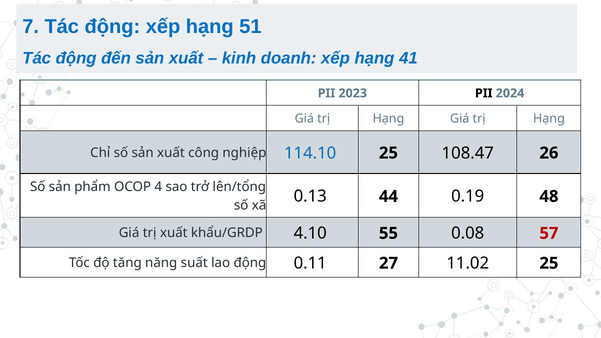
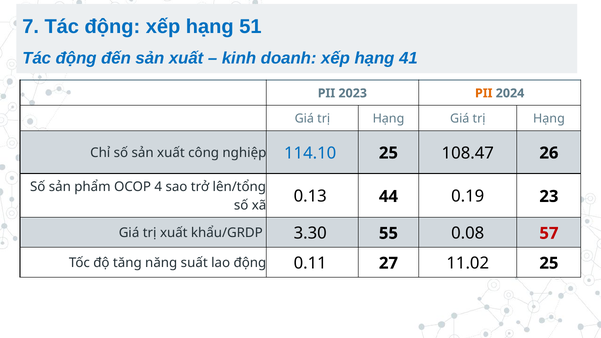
PII at (484, 93) colour: black -> orange
48: 48 -> 23
4.10: 4.10 -> 3.30
